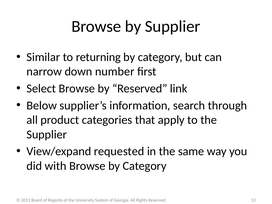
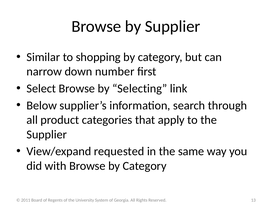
returning: returning -> shopping
by Reserved: Reserved -> Selecting
